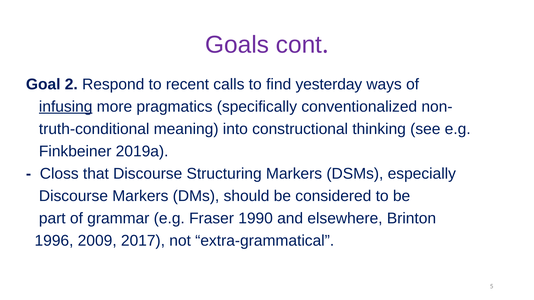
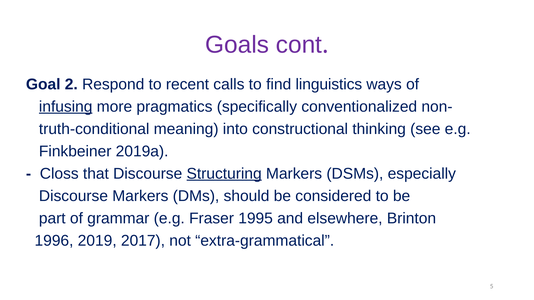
yesterday: yesterday -> linguistics
Structuring underline: none -> present
1990: 1990 -> 1995
2009: 2009 -> 2019
